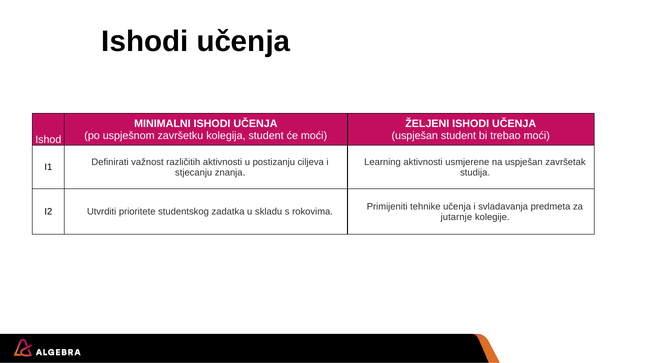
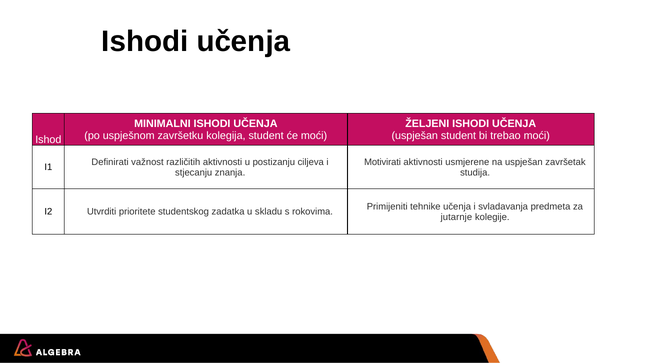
Learning: Learning -> Motivirati
